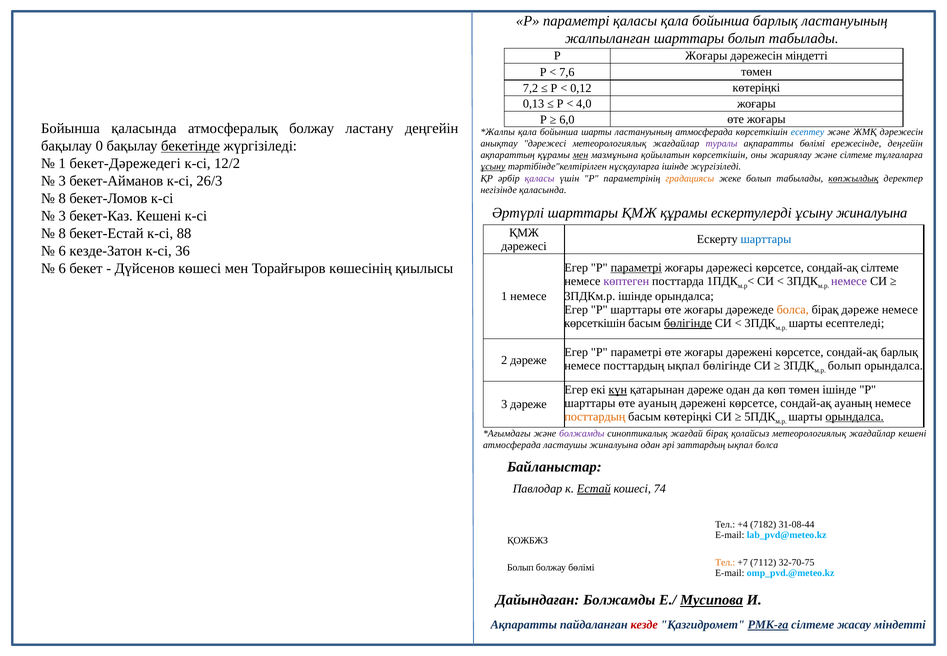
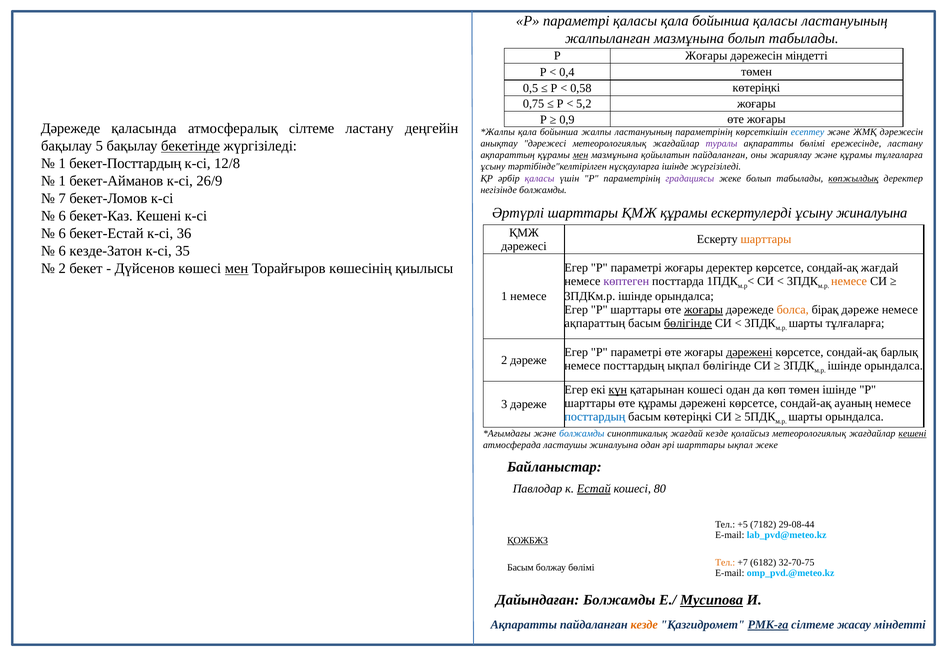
бойынша барлық: барлық -> қаласы
жалпыланған шарттары: шарттары -> мазмұнына
7,6: 7,6 -> 0,4
7,2: 7,2 -> 0,5
0,12: 0,12 -> 0,58
0,13: 0,13 -> 0,75
4,0: 4,0 -> 5,2
6,0: 6,0 -> 0,9
Бойынша at (70, 128): Бойынша -> Дәрежеде
атмосфералық болжау: болжау -> сілтеме
бойынша шарты: шарты -> жалпы
ластануының атмосферада: атмосферада -> параметрінің
ережесінде деңгейін: деңгейін -> ластану
0: 0 -> 5
қойылатын көрсеткішін: көрсеткішін -> пайдаланған
және сілтеме: сілтеме -> құрамы
бекет-Дәрежедегі: бекет-Дәрежедегі -> бекет-Посттардың
12/2: 12/2 -> 12/8
ұсыну at (493, 167) underline: present -> none
градациясы colour: orange -> purple
3 at (62, 181): 3 -> 1
26/3: 26/3 -> 26/9
негізінде қаласында: қаласында -> болжамды
8 at (62, 198): 8 -> 7
3 at (62, 216): 3 -> 6
8 at (62, 233): 8 -> 6
88: 88 -> 36
шарттары at (766, 239) colour: blue -> orange
36: 36 -> 35
6 at (62, 268): 6 -> 2
мен at (237, 268) underline: none -> present
параметрі at (636, 267) underline: present -> none
жоғары дәрежесі: дәрежесі -> деректер
сондай-ақ сілтеме: сілтеме -> жағдай
немесе at (849, 281) colour: purple -> orange
жоғары at (704, 310) underline: none -> present
көрсеткішін at (595, 323): көрсеткішін -> ақпараттың
шарты есептеледі: есептеледі -> тұлғаларға
дәрежені at (749, 352) underline: none -> present
болып at (845, 366): болып -> ішінде
қатарынан дәреже: дәреже -> кошесi
өте ауаның: ауаның -> құрамы
посттардың at (595, 416) colour: orange -> blue
орындалса at (855, 416) underline: present -> none
болжамды at (582, 433) colour: purple -> blue
жағдай бірақ: бірақ -> кезде
кешені at (912, 433) underline: none -> present
әрі заттардың: заттардың -> шарттары
ықпал болса: болса -> жеке
74: 74 -> 80
+4: +4 -> +5
31-08-44: 31-08-44 -> 29-08-44
ҚОЖБЖЗ underline: none -> present
7112: 7112 -> 6182
Болып at (520, 567): Болып -> Басым
кезде at (644, 624) colour: red -> orange
